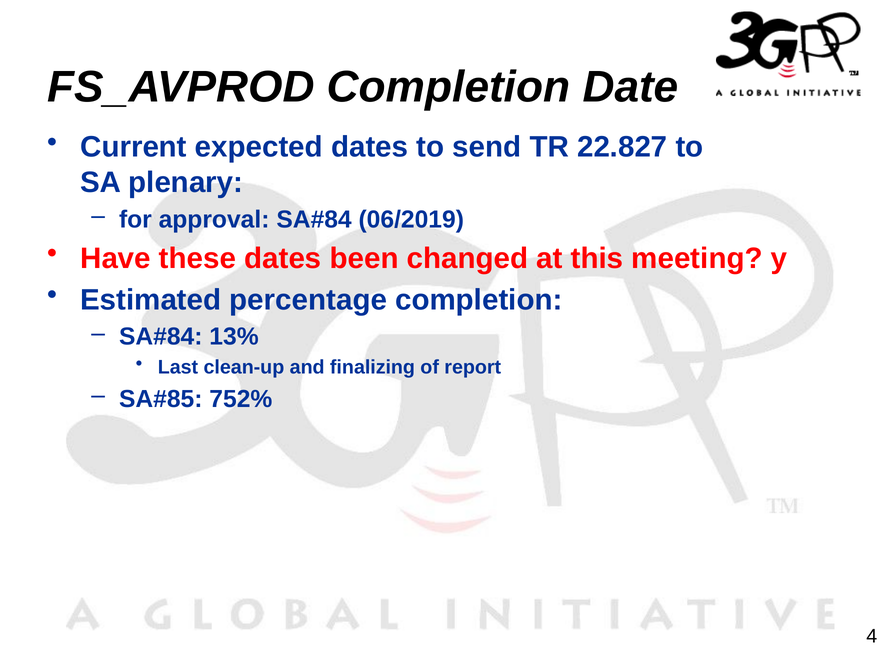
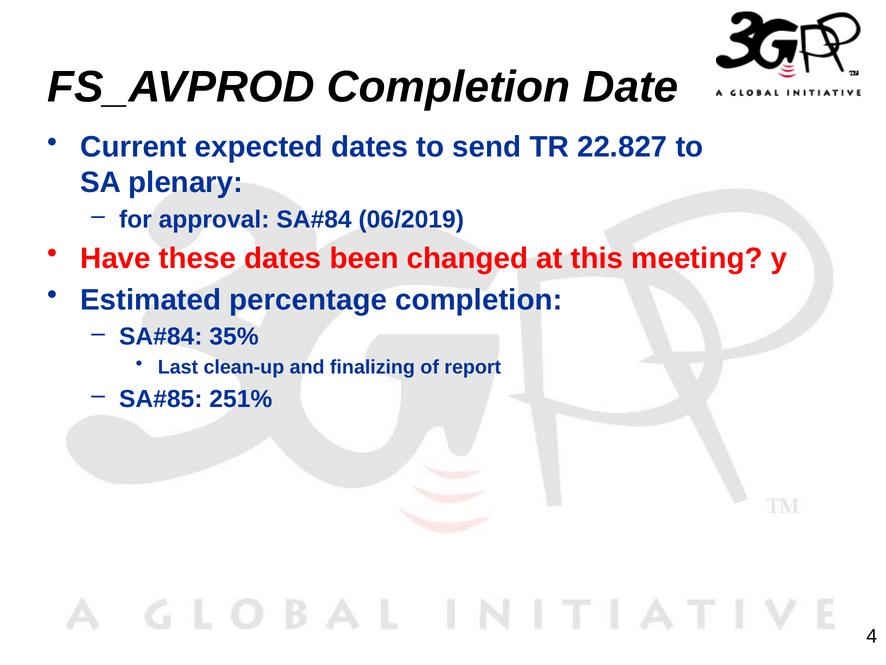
13%: 13% -> 35%
752%: 752% -> 251%
